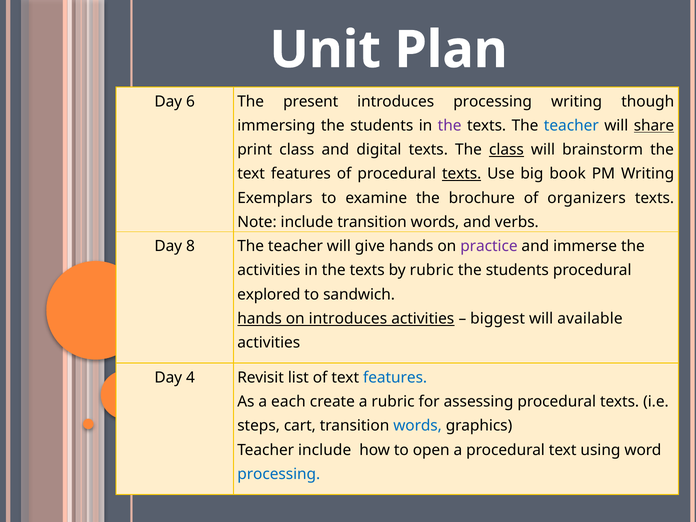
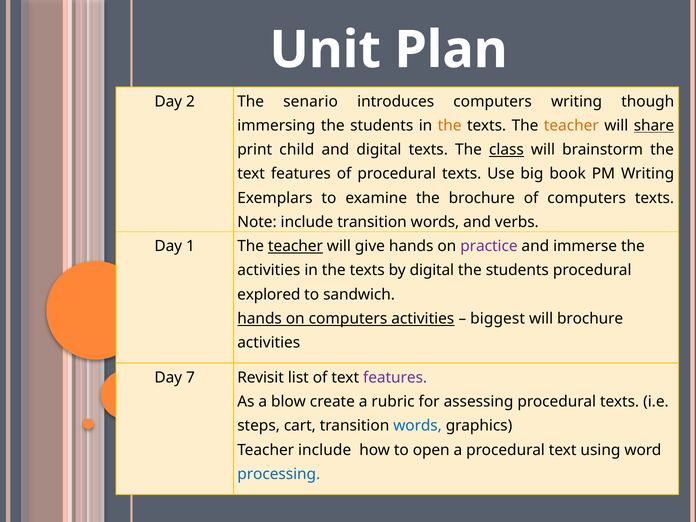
6: 6 -> 2
present: present -> senario
introduces processing: processing -> computers
the at (450, 126) colour: purple -> orange
teacher at (571, 126) colour: blue -> orange
print class: class -> child
texts at (462, 174) underline: present -> none
of organizers: organizers -> computers
8: 8 -> 1
teacher at (295, 246) underline: none -> present
by rubric: rubric -> digital
on introduces: introduces -> computers
will available: available -> brochure
4: 4 -> 7
features at (395, 378) colour: blue -> purple
each: each -> blow
